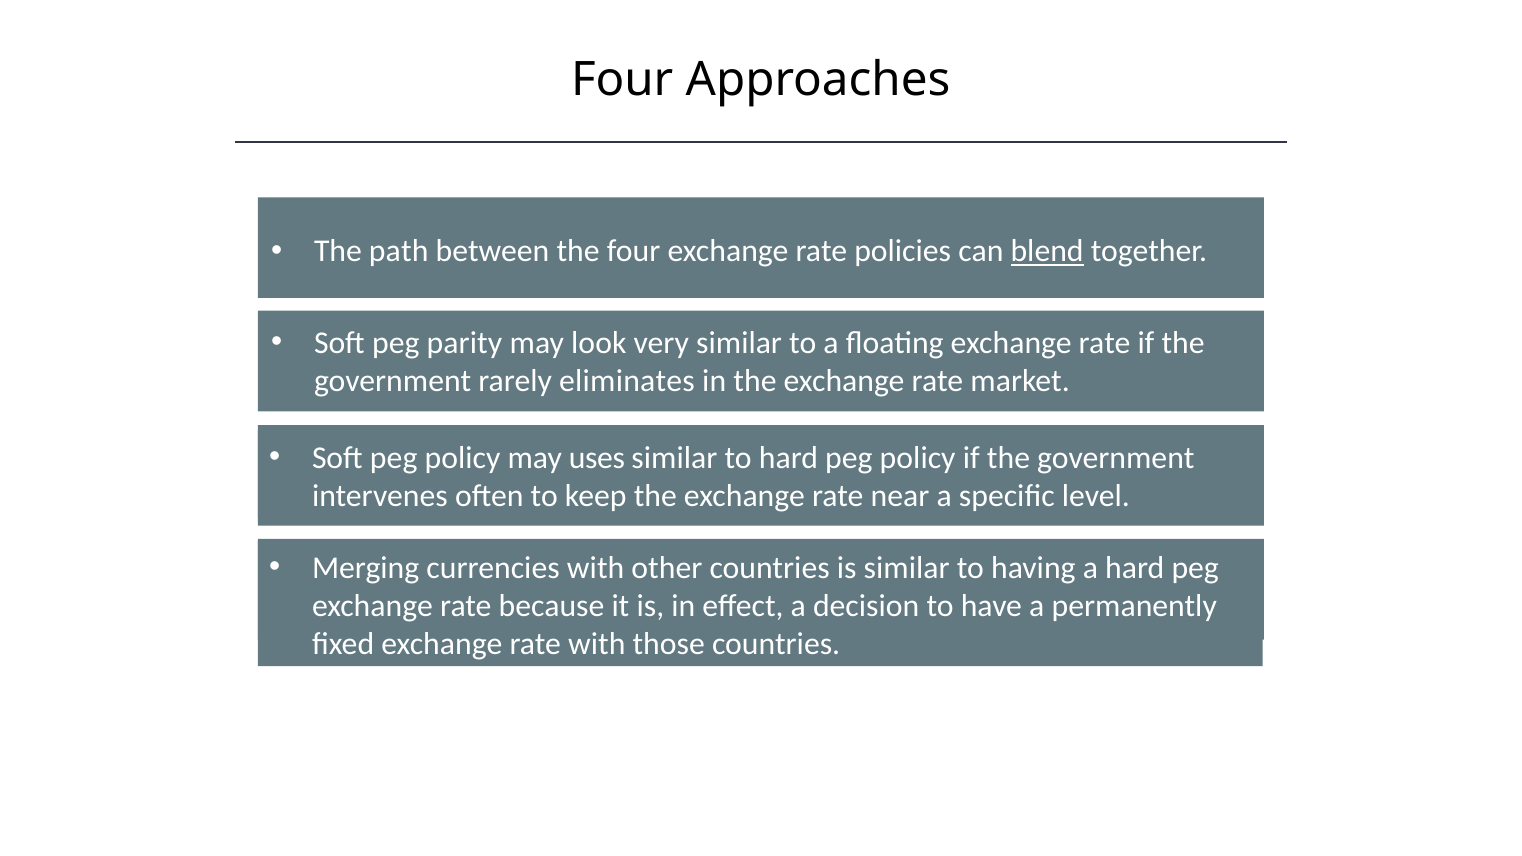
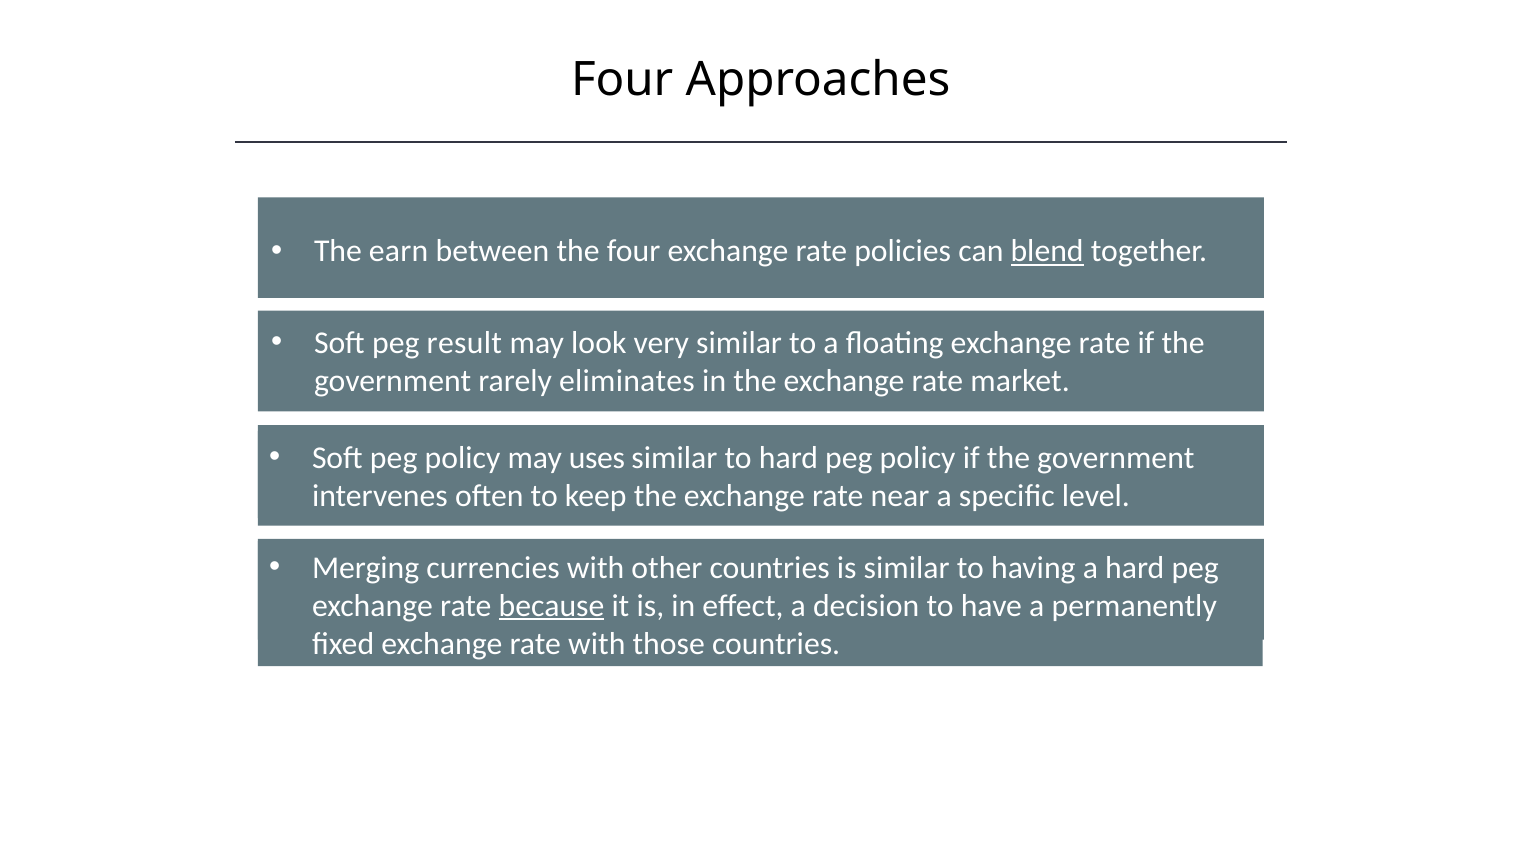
path: path -> earn
parity: parity -> result
because underline: none -> present
